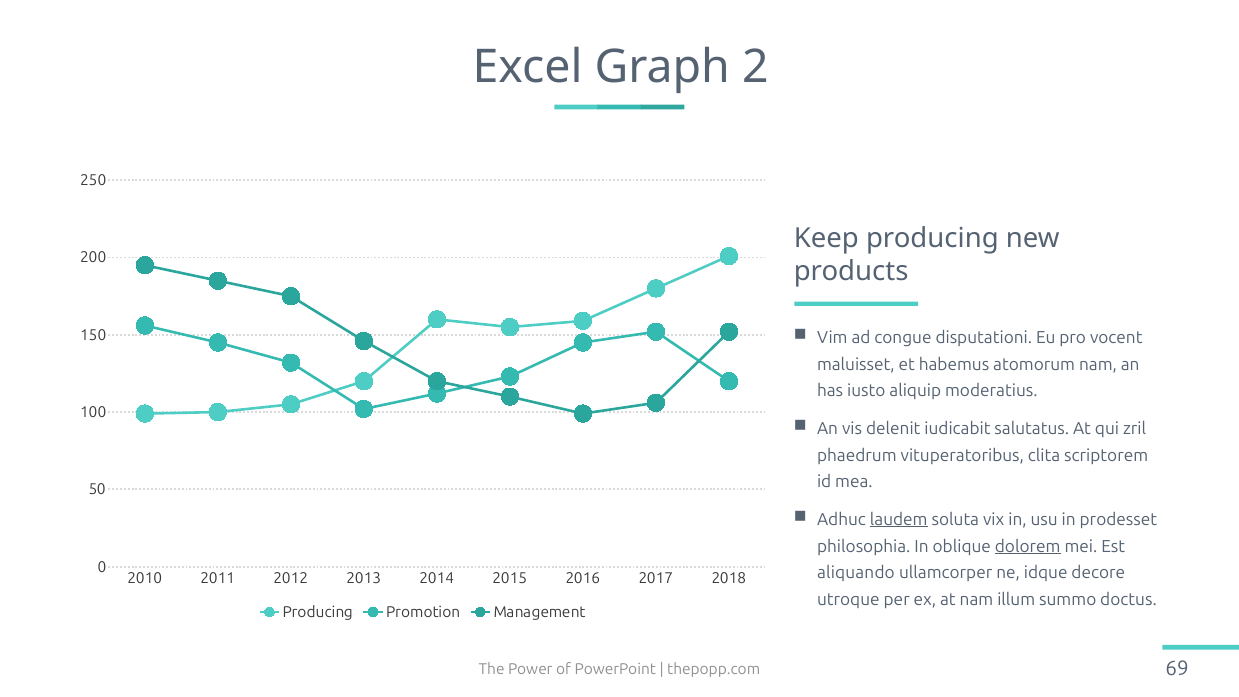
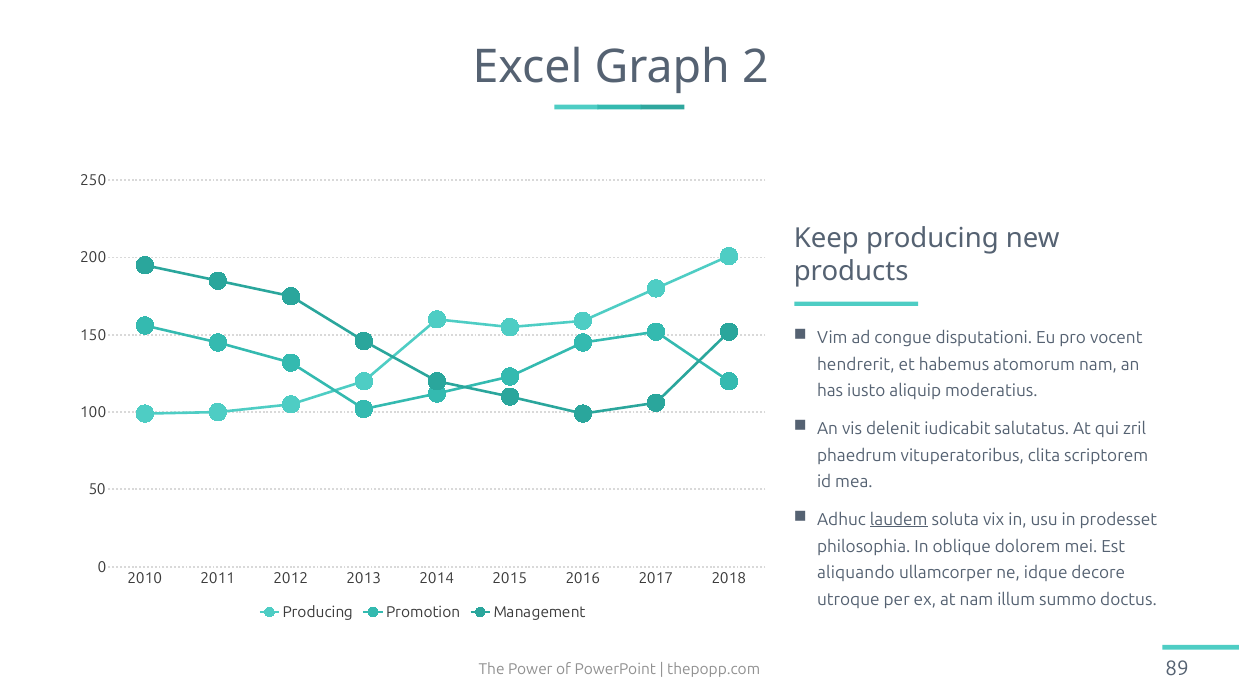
maluisset: maluisset -> hendrerit
dolorem underline: present -> none
69: 69 -> 89
